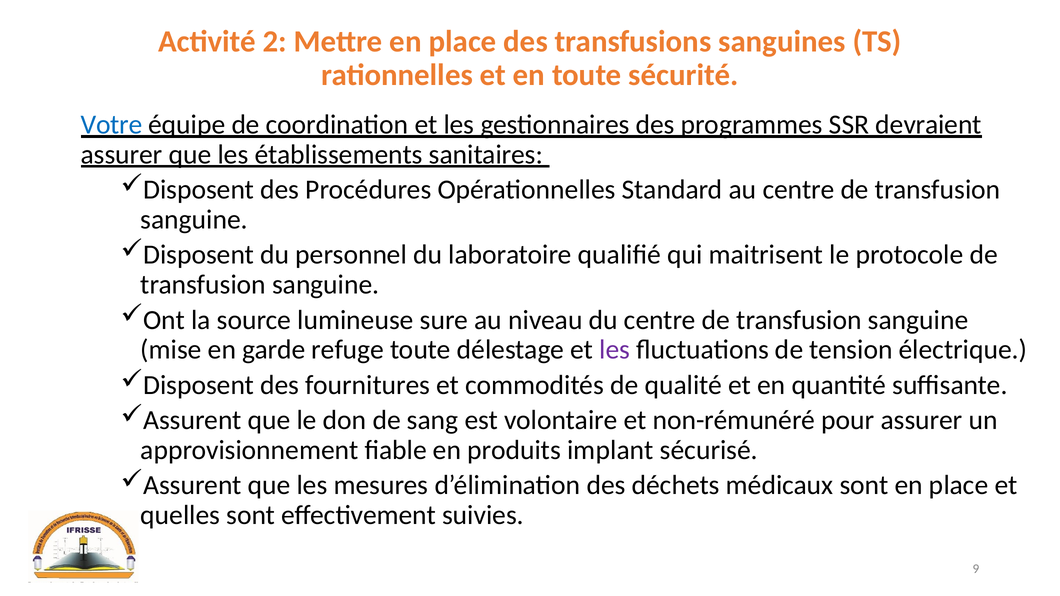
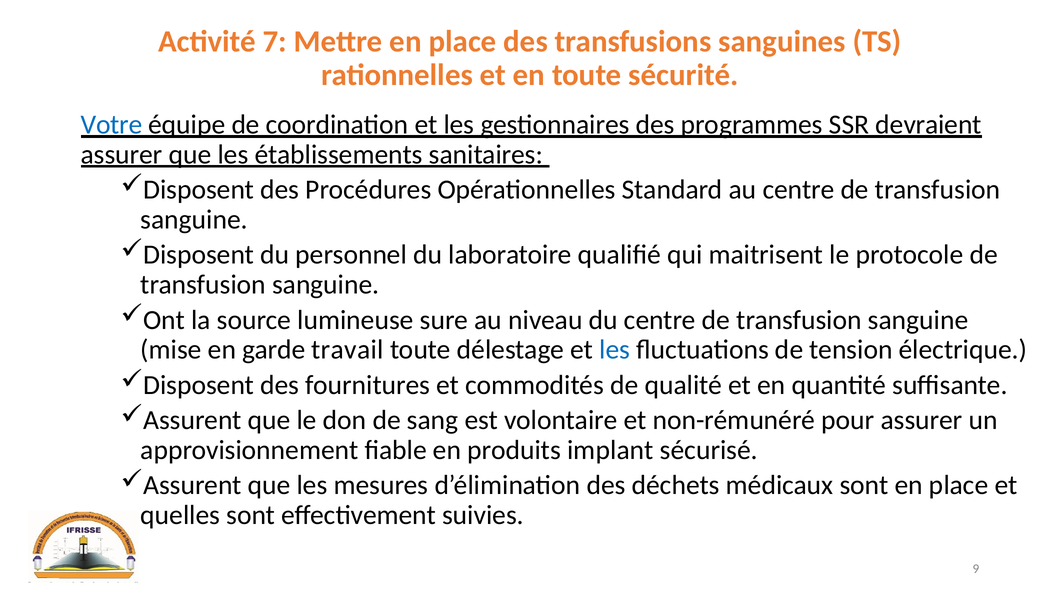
2: 2 -> 7
refuge: refuge -> travail
les at (615, 350) colour: purple -> blue
